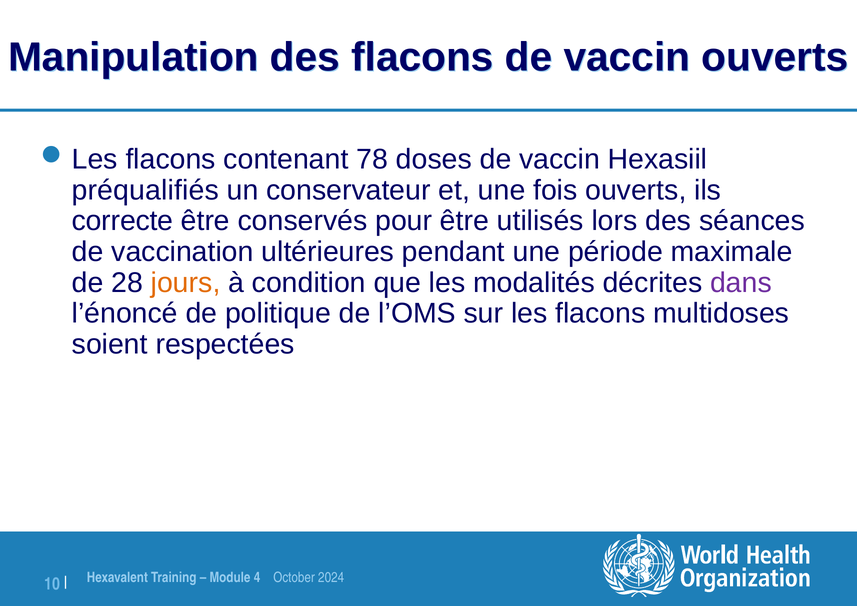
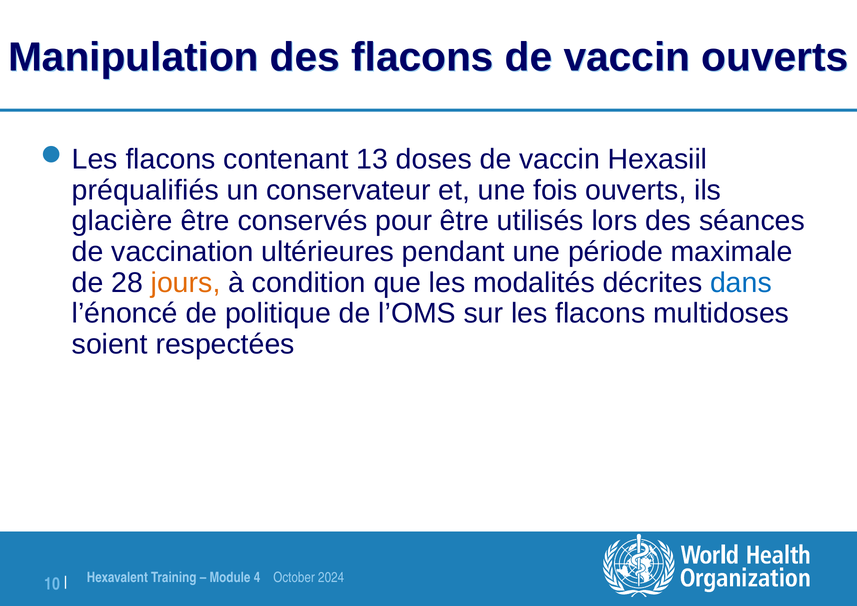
78: 78 -> 13
correcte: correcte -> glacière
dans colour: purple -> blue
